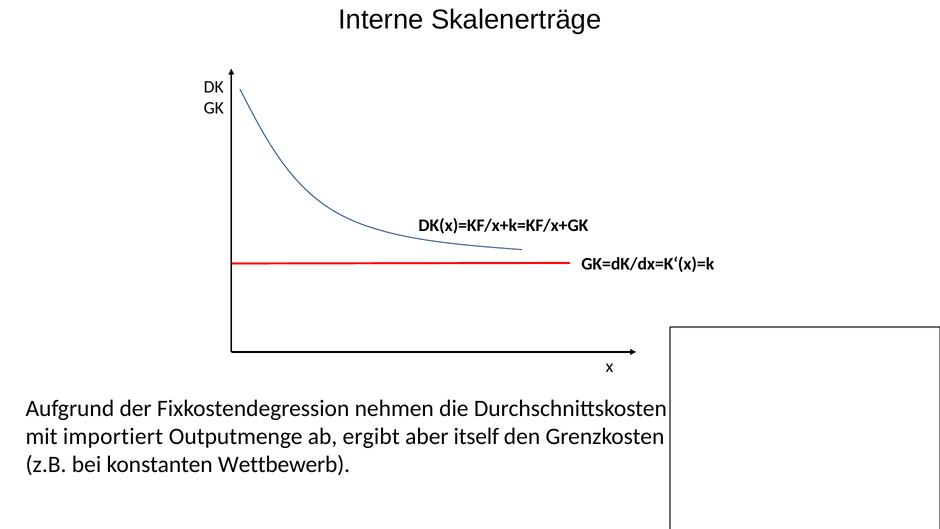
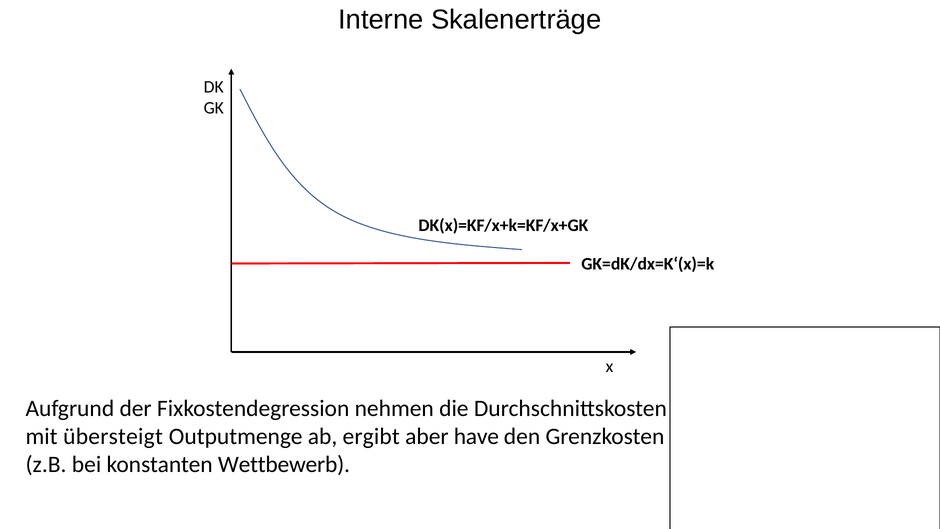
importiert: importiert -> übersteigt
itself: itself -> have
